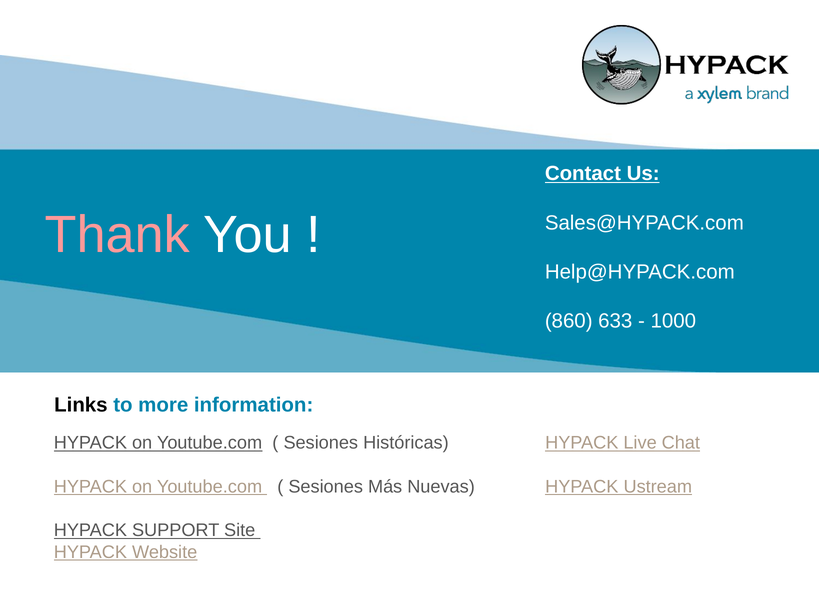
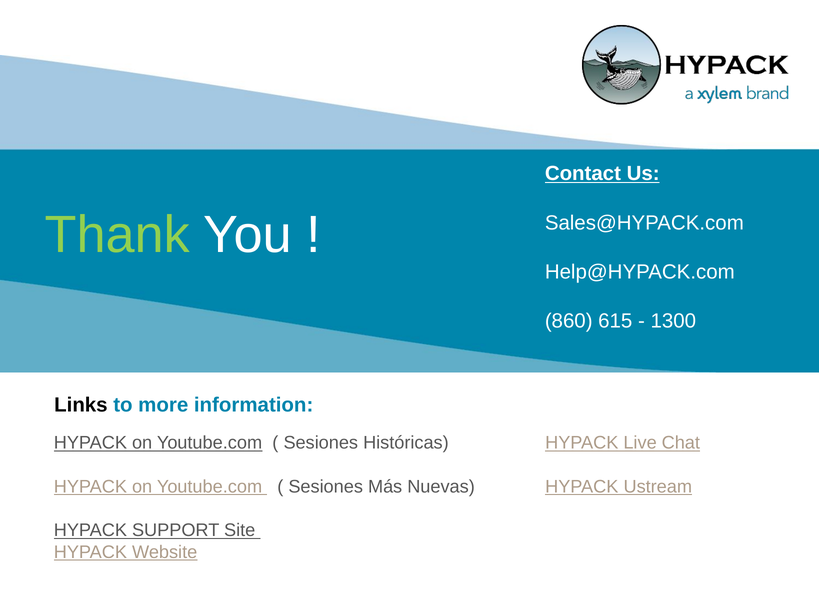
Thank colour: pink -> light green
633: 633 -> 615
1000: 1000 -> 1300
